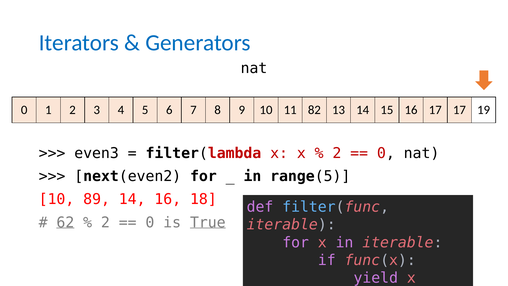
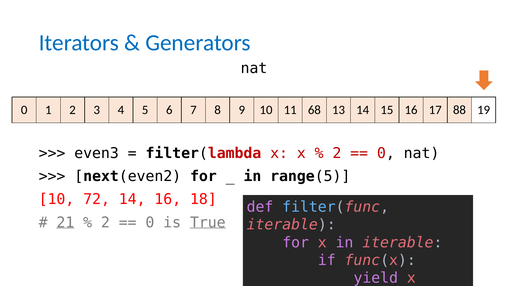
82: 82 -> 68
17 17: 17 -> 88
89: 89 -> 72
62: 62 -> 21
